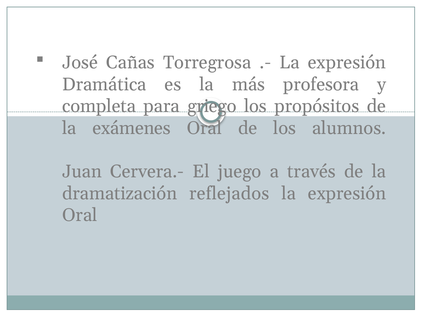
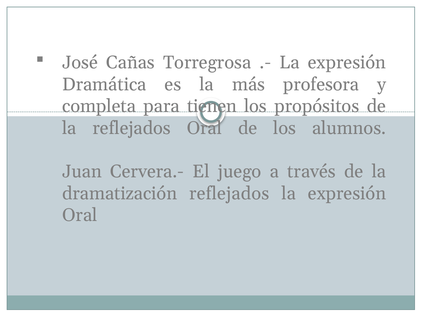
griego: griego -> tienen
la exámenes: exámenes -> reflejados
